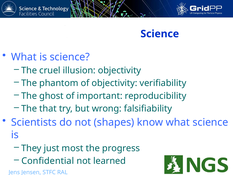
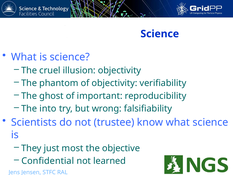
that: that -> into
shapes: shapes -> trustee
progress: progress -> objective
